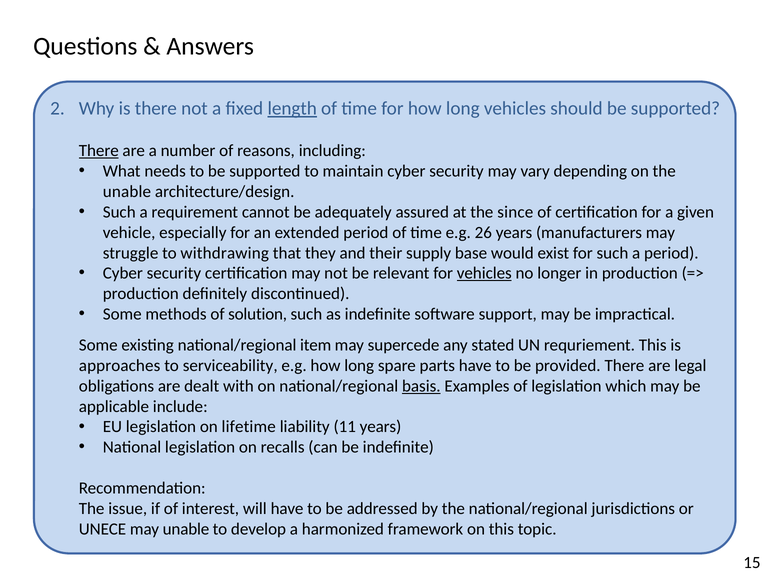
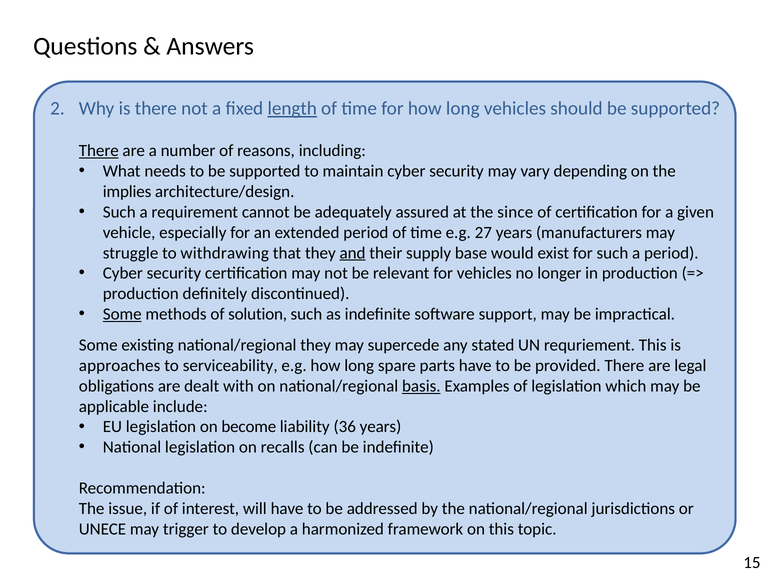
unable at (127, 191): unable -> implies
26: 26 -> 27
and underline: none -> present
vehicles at (484, 273) underline: present -> none
Some at (122, 314) underline: none -> present
national/regional item: item -> they
lifetime: lifetime -> become
11: 11 -> 36
may unable: unable -> trigger
